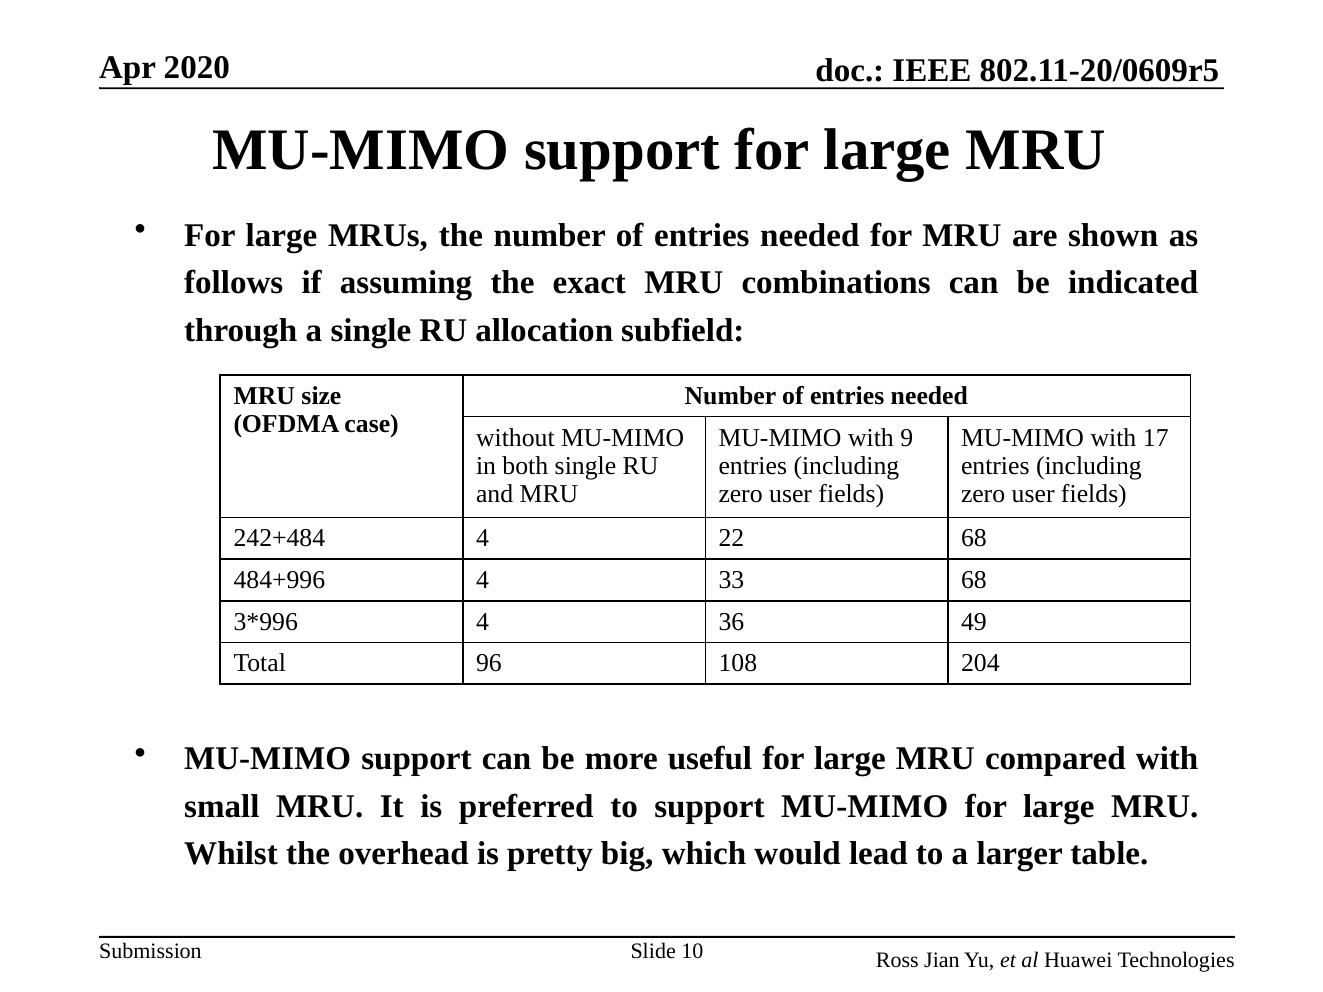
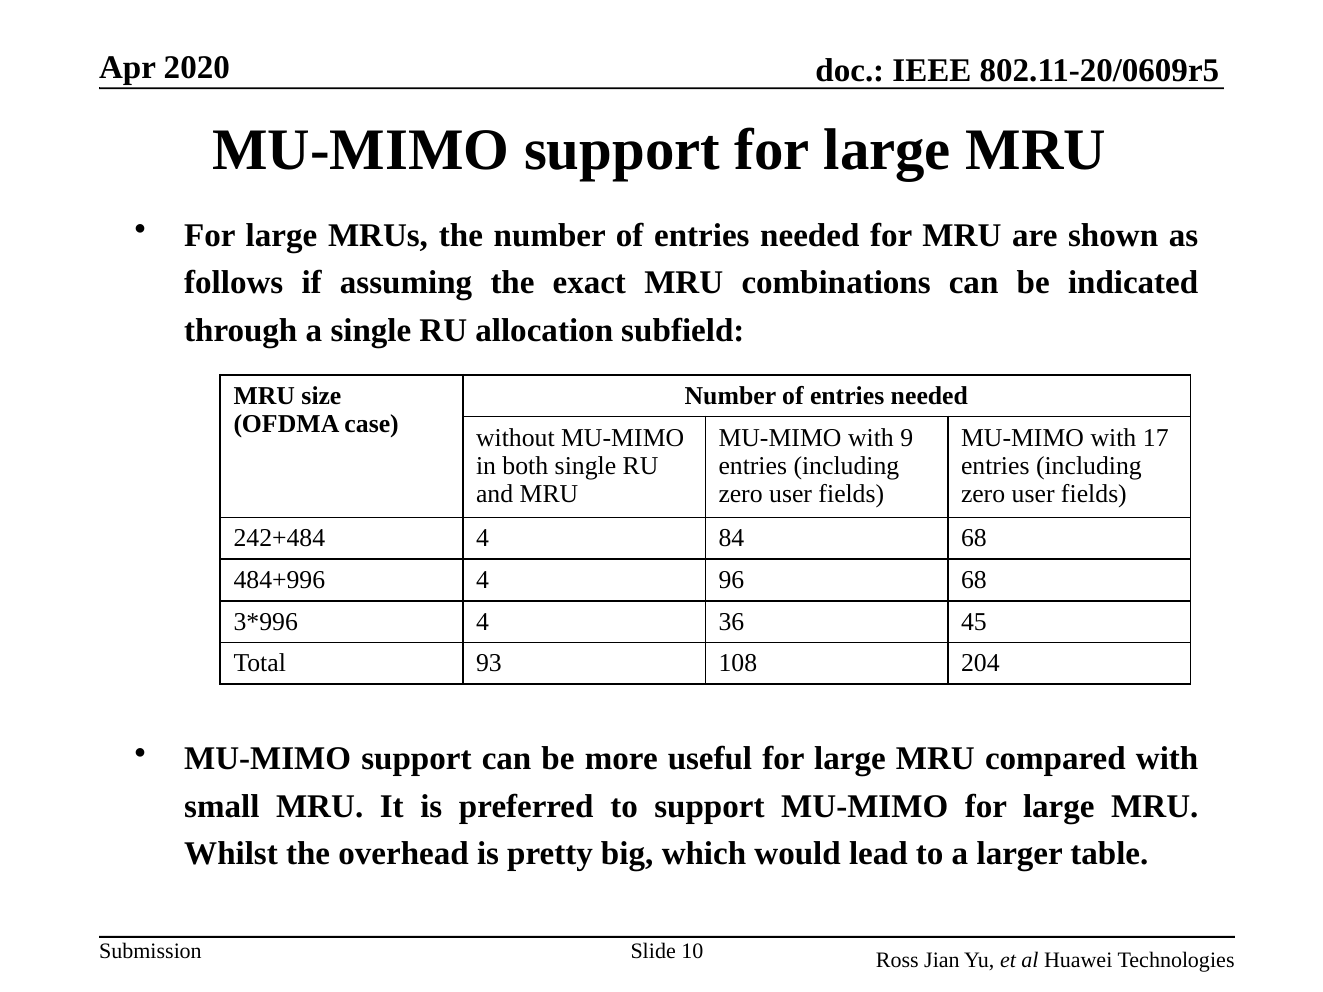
22: 22 -> 84
33: 33 -> 96
49: 49 -> 45
96: 96 -> 93
